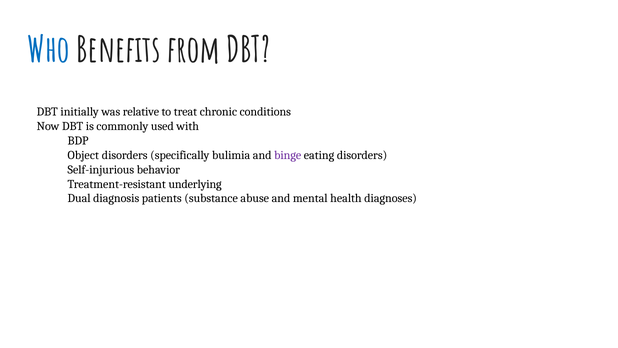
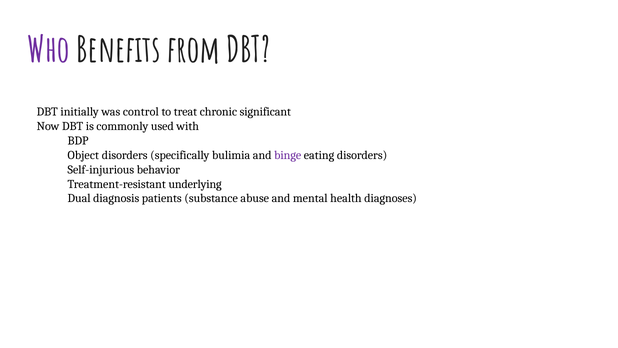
Who colour: blue -> purple
relative: relative -> control
conditions: conditions -> significant
